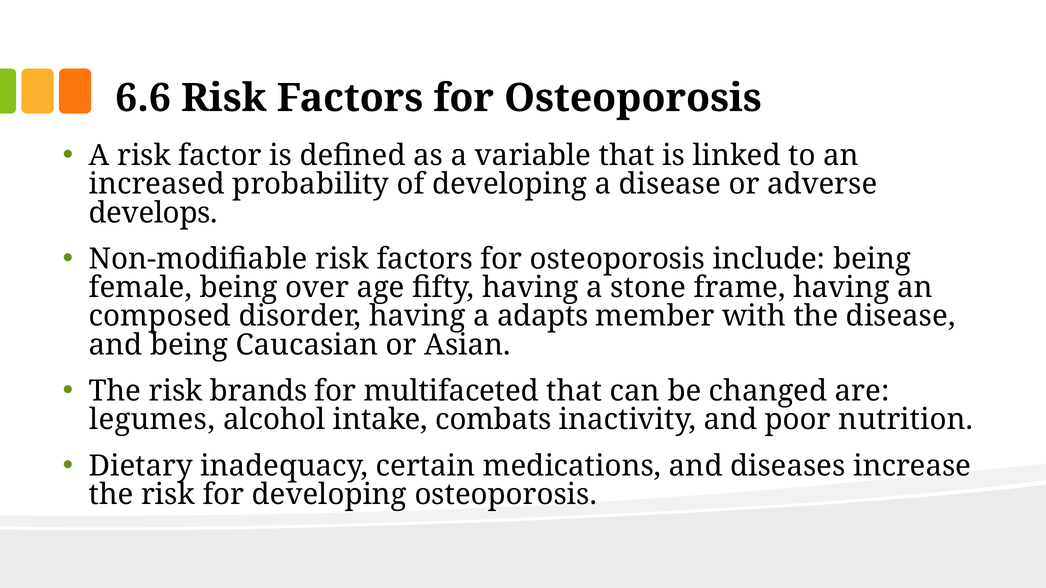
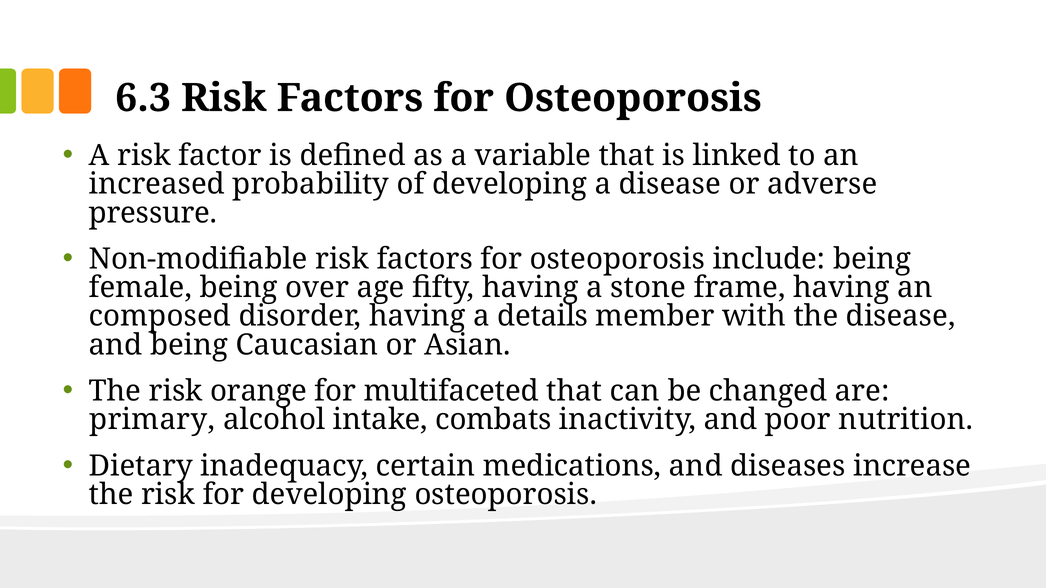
6.6: 6.6 -> 6.3
develops: develops -> pressure
adapts: adapts -> details
brands: brands -> orange
legumes: legumes -> primary
